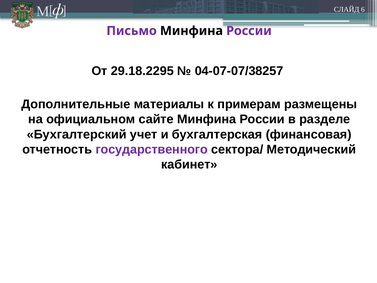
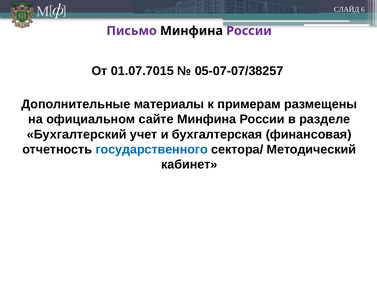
29.18.2295: 29.18.2295 -> 01.07.7015
04-07-07/38257: 04-07-07/38257 -> 05-07-07/38257
государственного colour: purple -> blue
